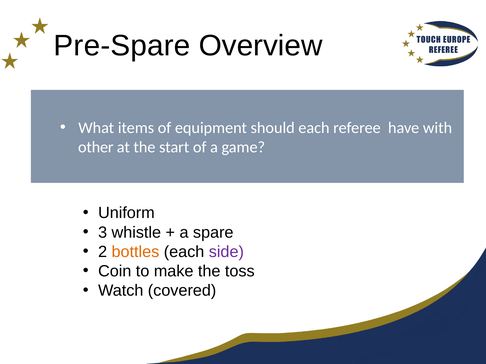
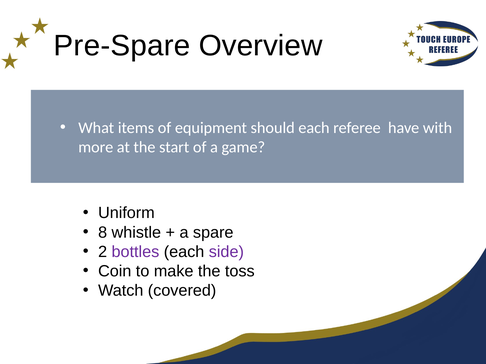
other: other -> more
3: 3 -> 8
bottles colour: orange -> purple
